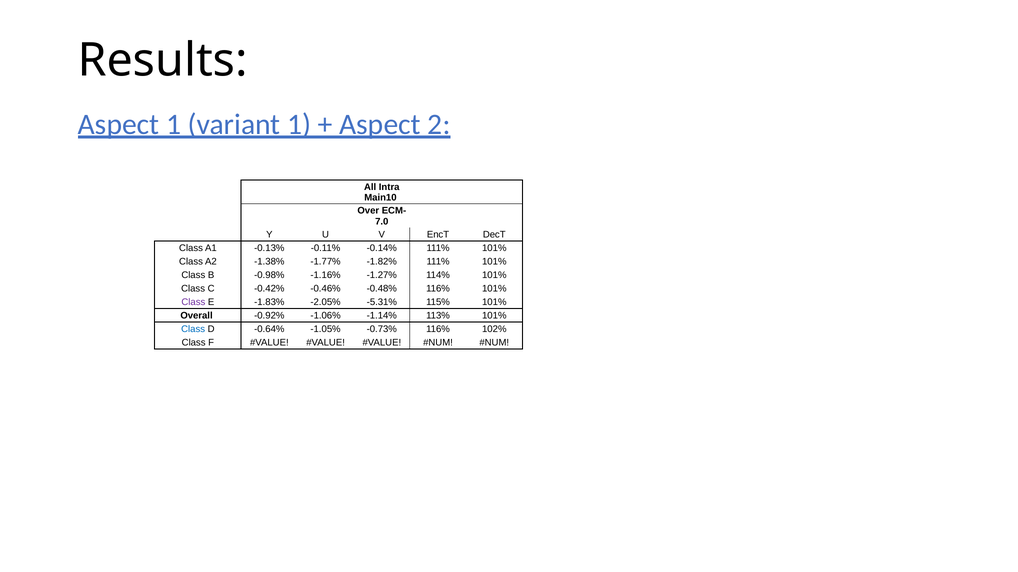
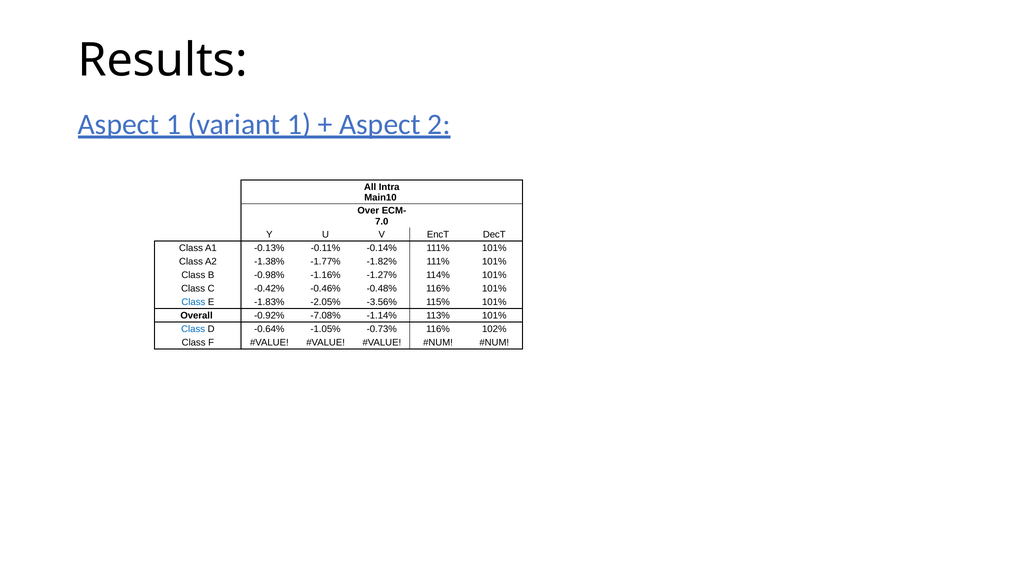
Class at (193, 303) colour: purple -> blue
-5.31%: -5.31% -> -3.56%
-1.06%: -1.06% -> -7.08%
